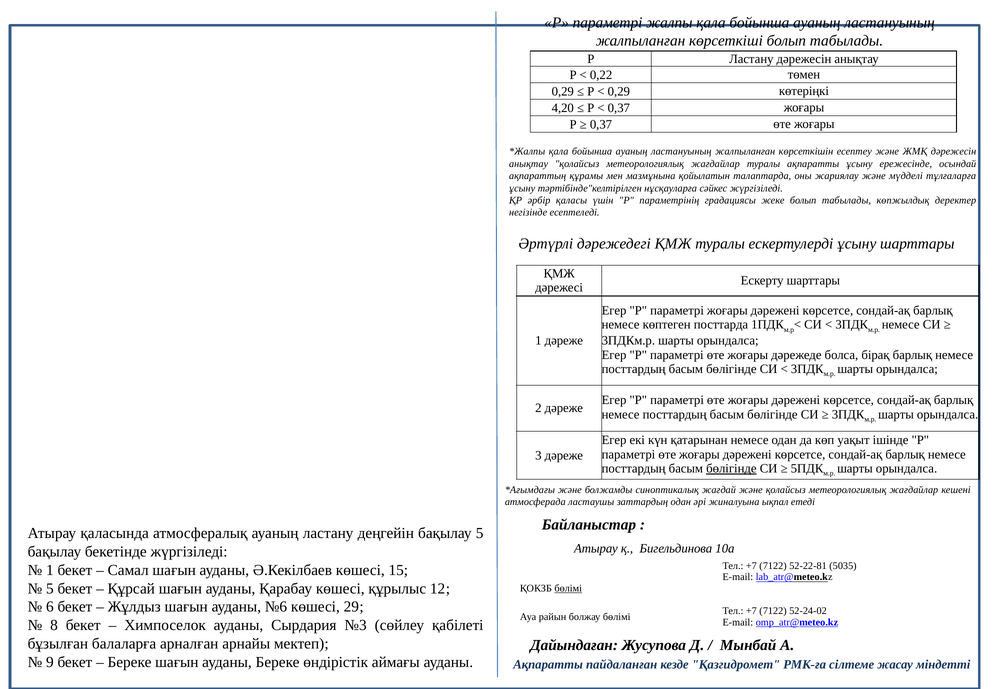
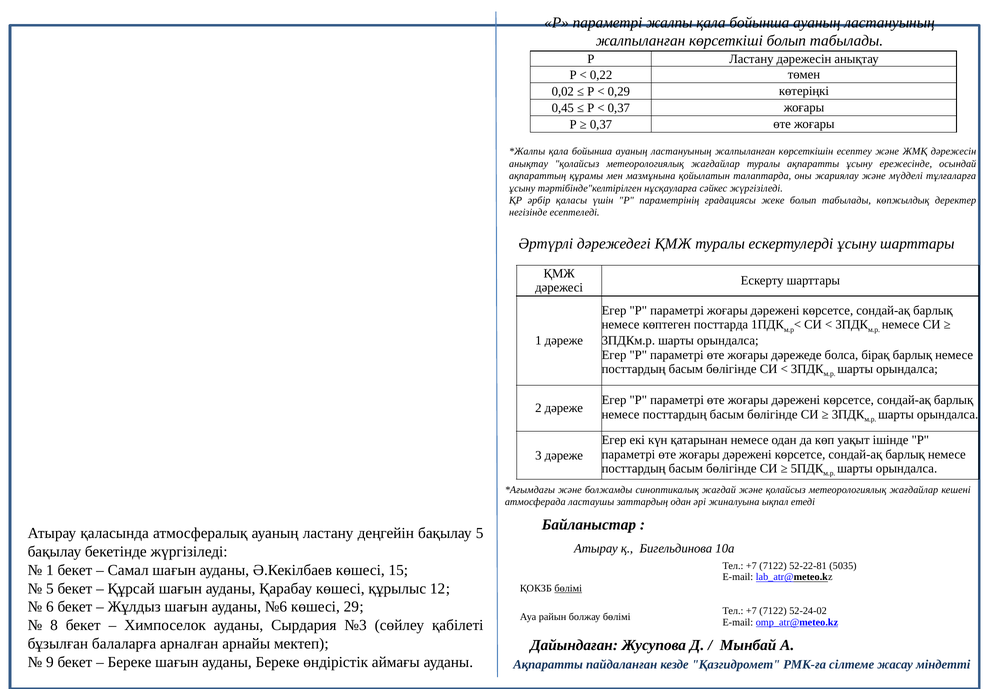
0,29 at (563, 92): 0,29 -> 0,02
4,20: 4,20 -> 0,45
бөлігінде at (731, 468) underline: present -> none
